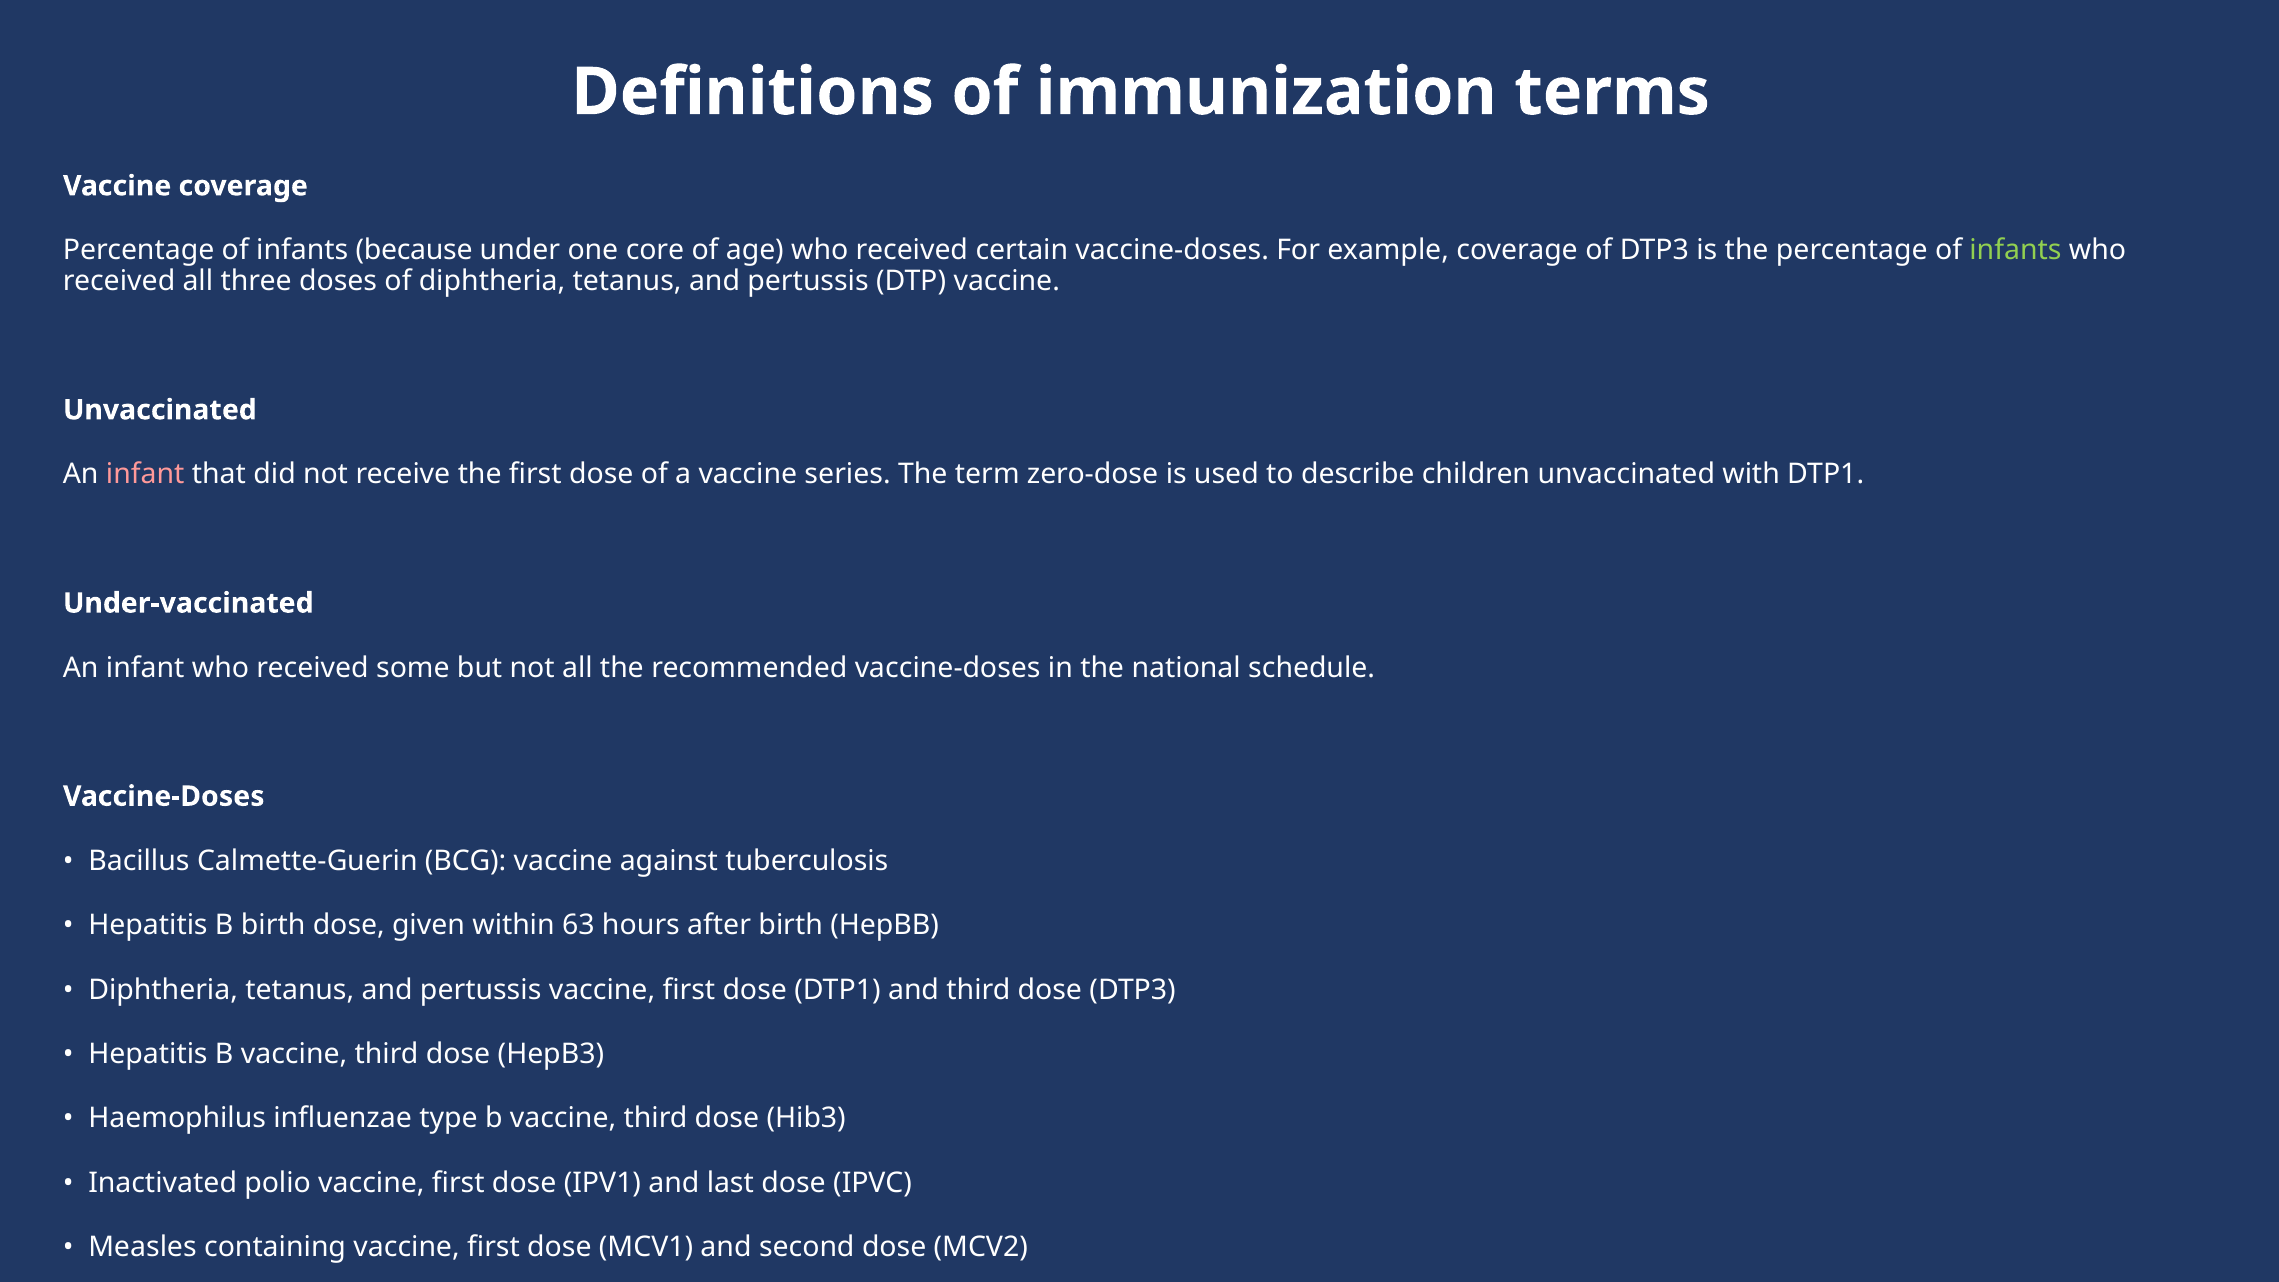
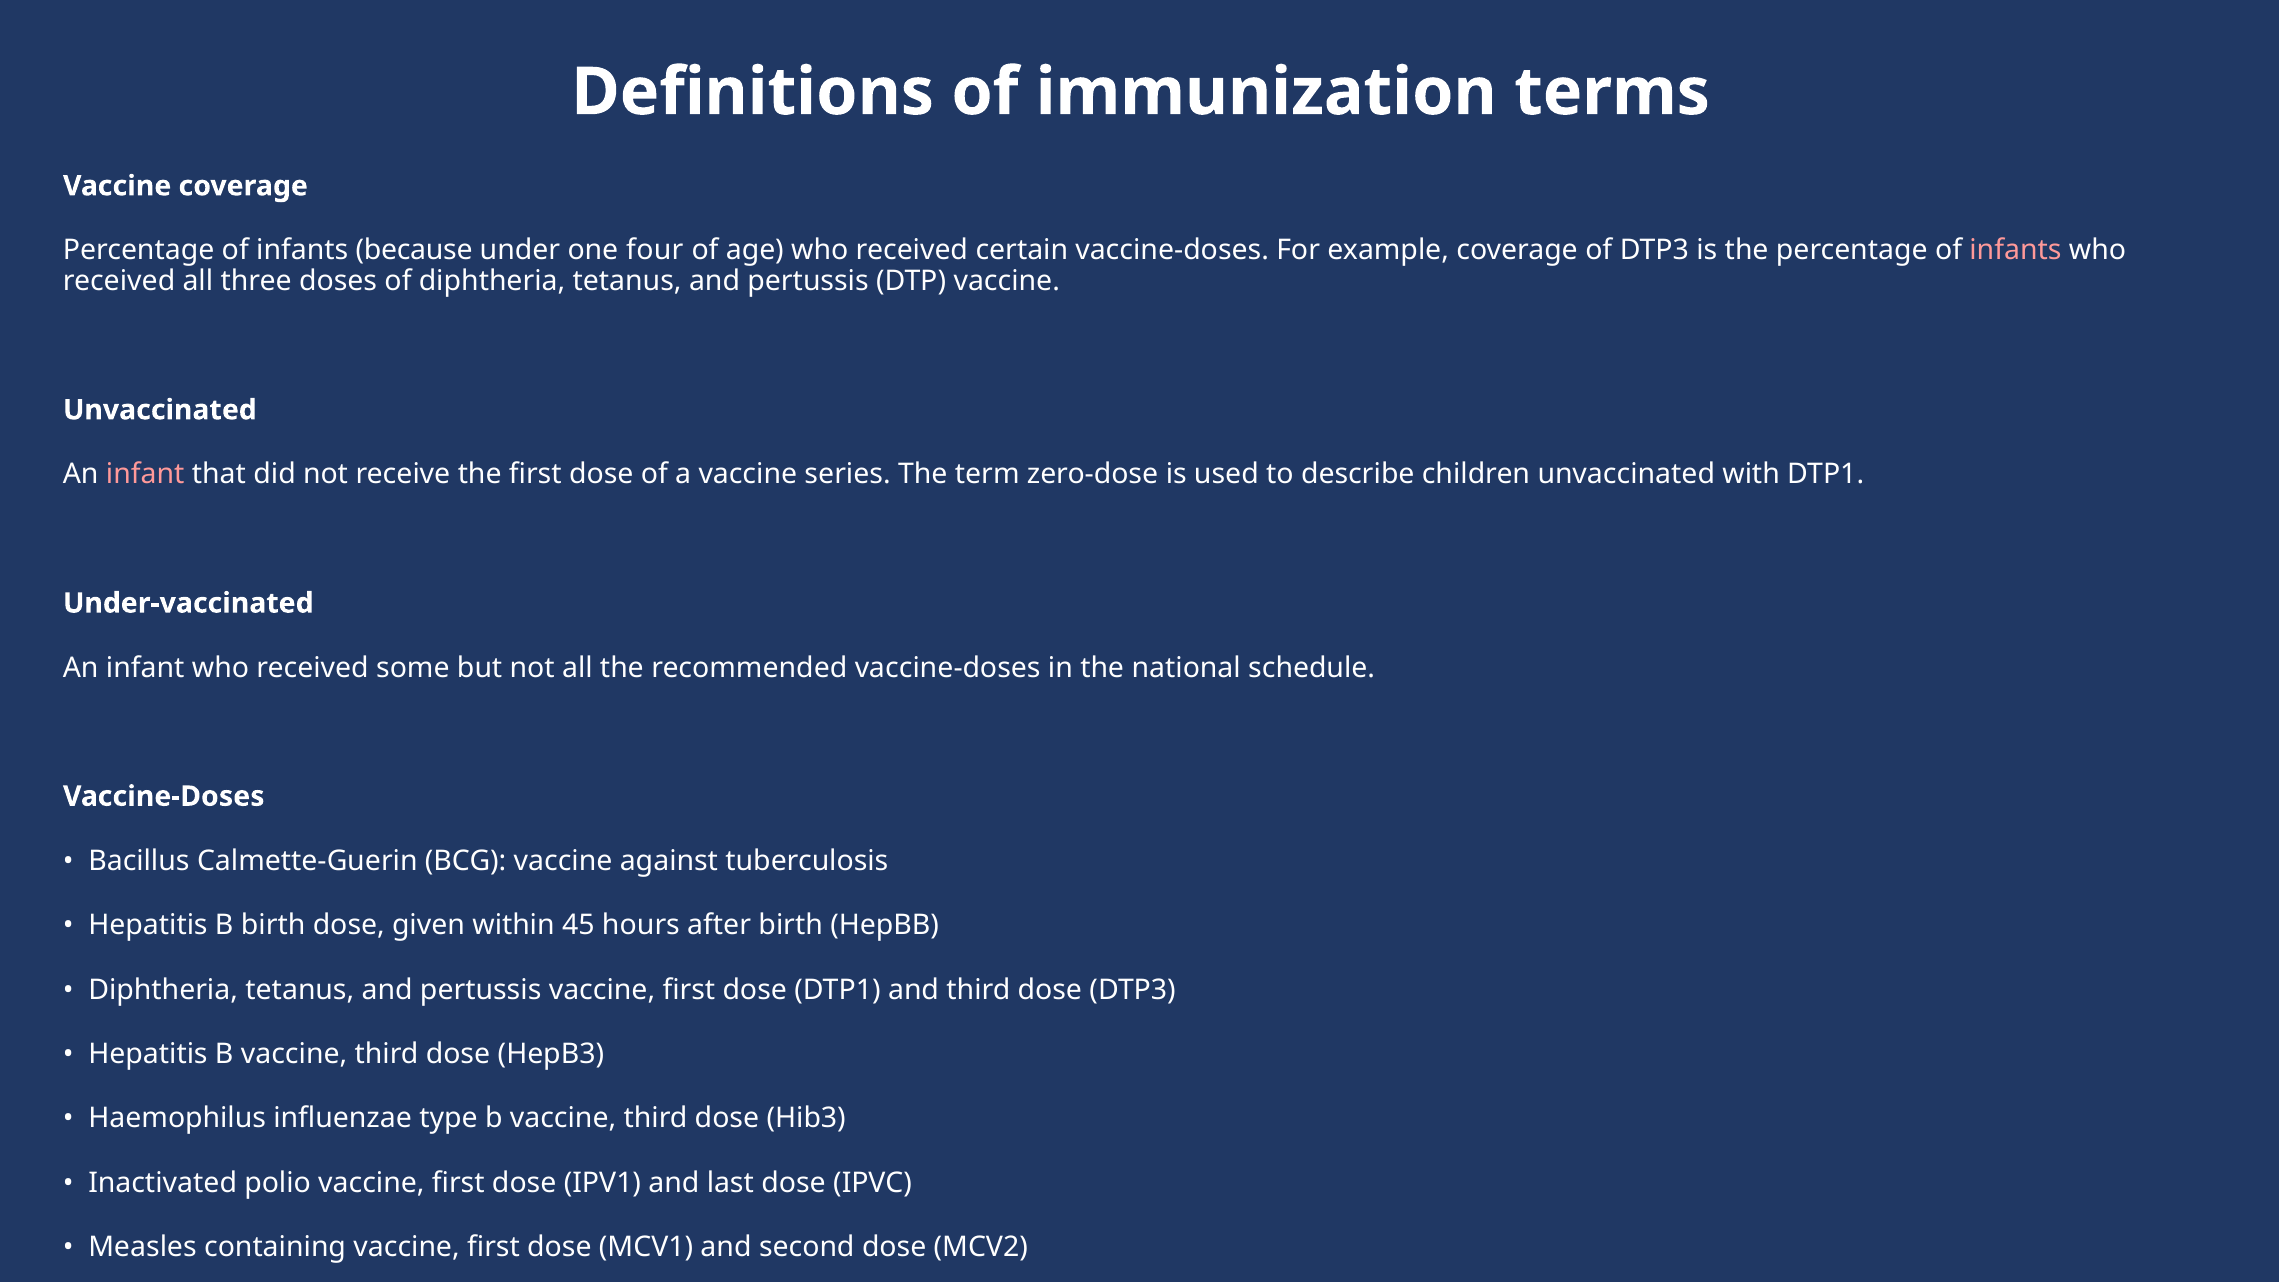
core: core -> four
infants at (2015, 250) colour: light green -> pink
63: 63 -> 45
